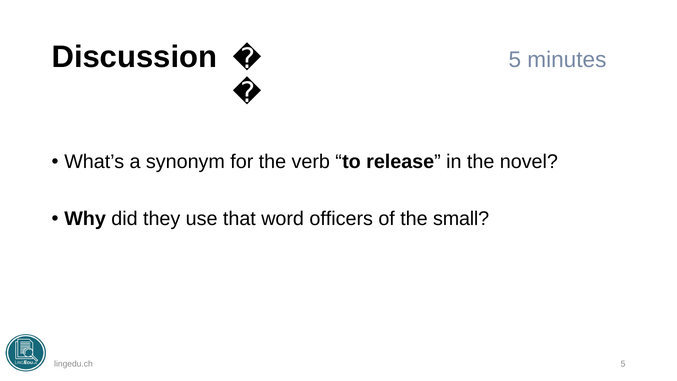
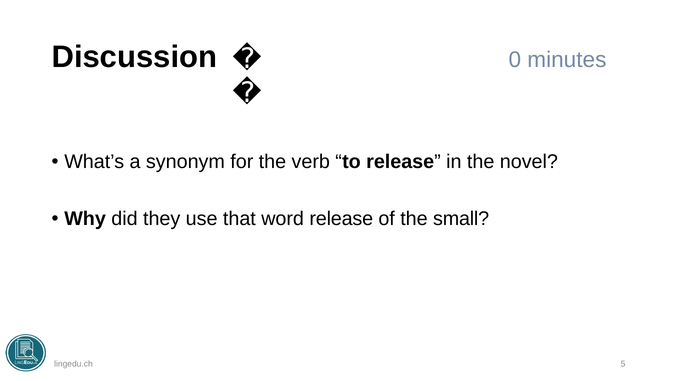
Discussion 5: 5 -> 0
word officers: officers -> release
